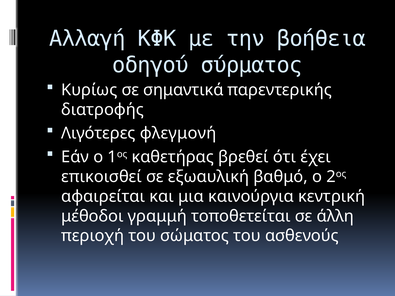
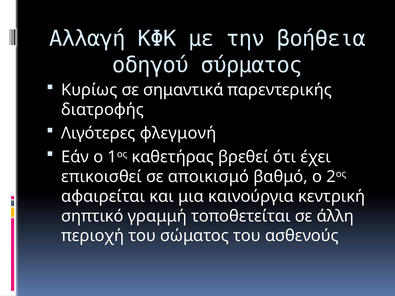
εξωαυλική: εξωαυλική -> αποικισμό
μέθοδοι: μέθοδοι -> σηπτικό
